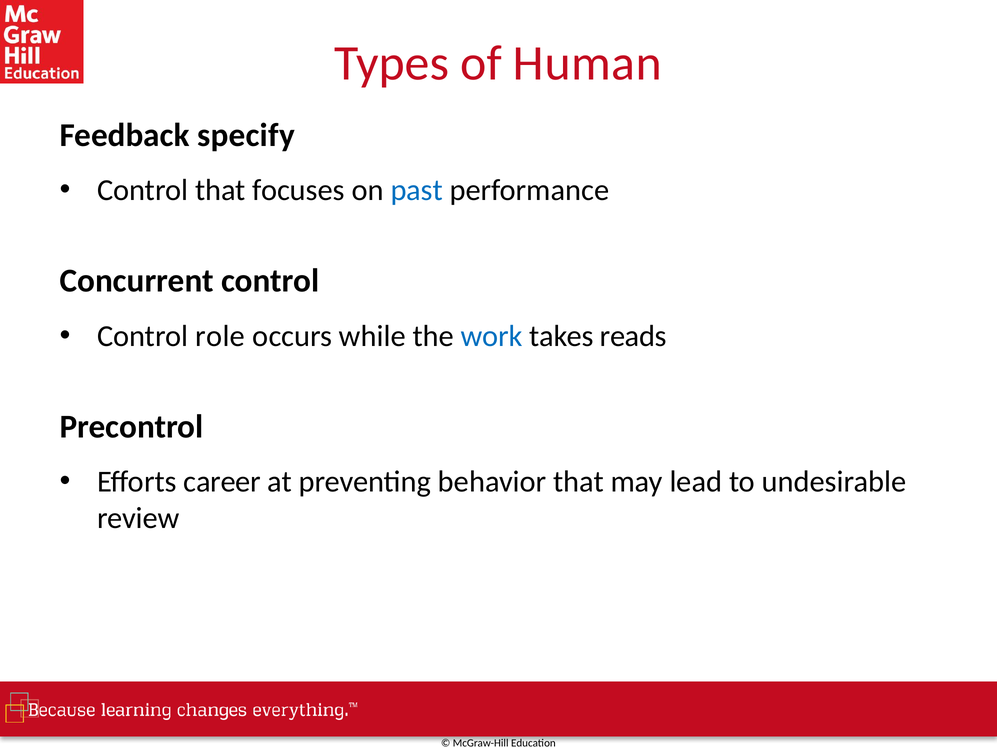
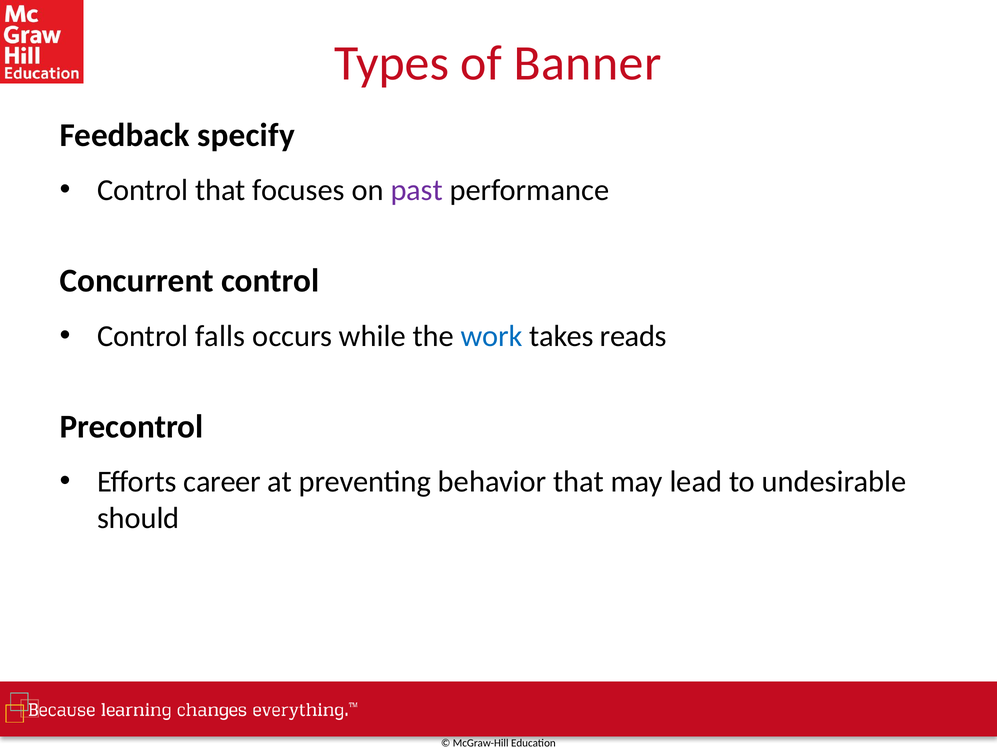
Human: Human -> Banner
past colour: blue -> purple
role: role -> falls
review: review -> should
